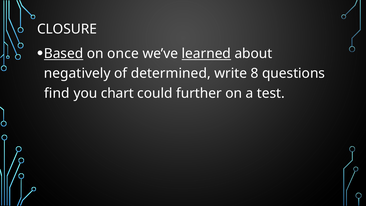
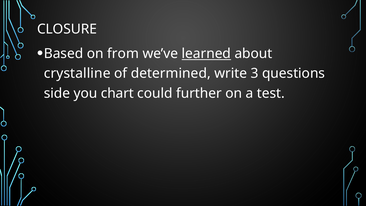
Based underline: present -> none
once: once -> from
negatively: negatively -> crystalline
8: 8 -> 3
find: find -> side
